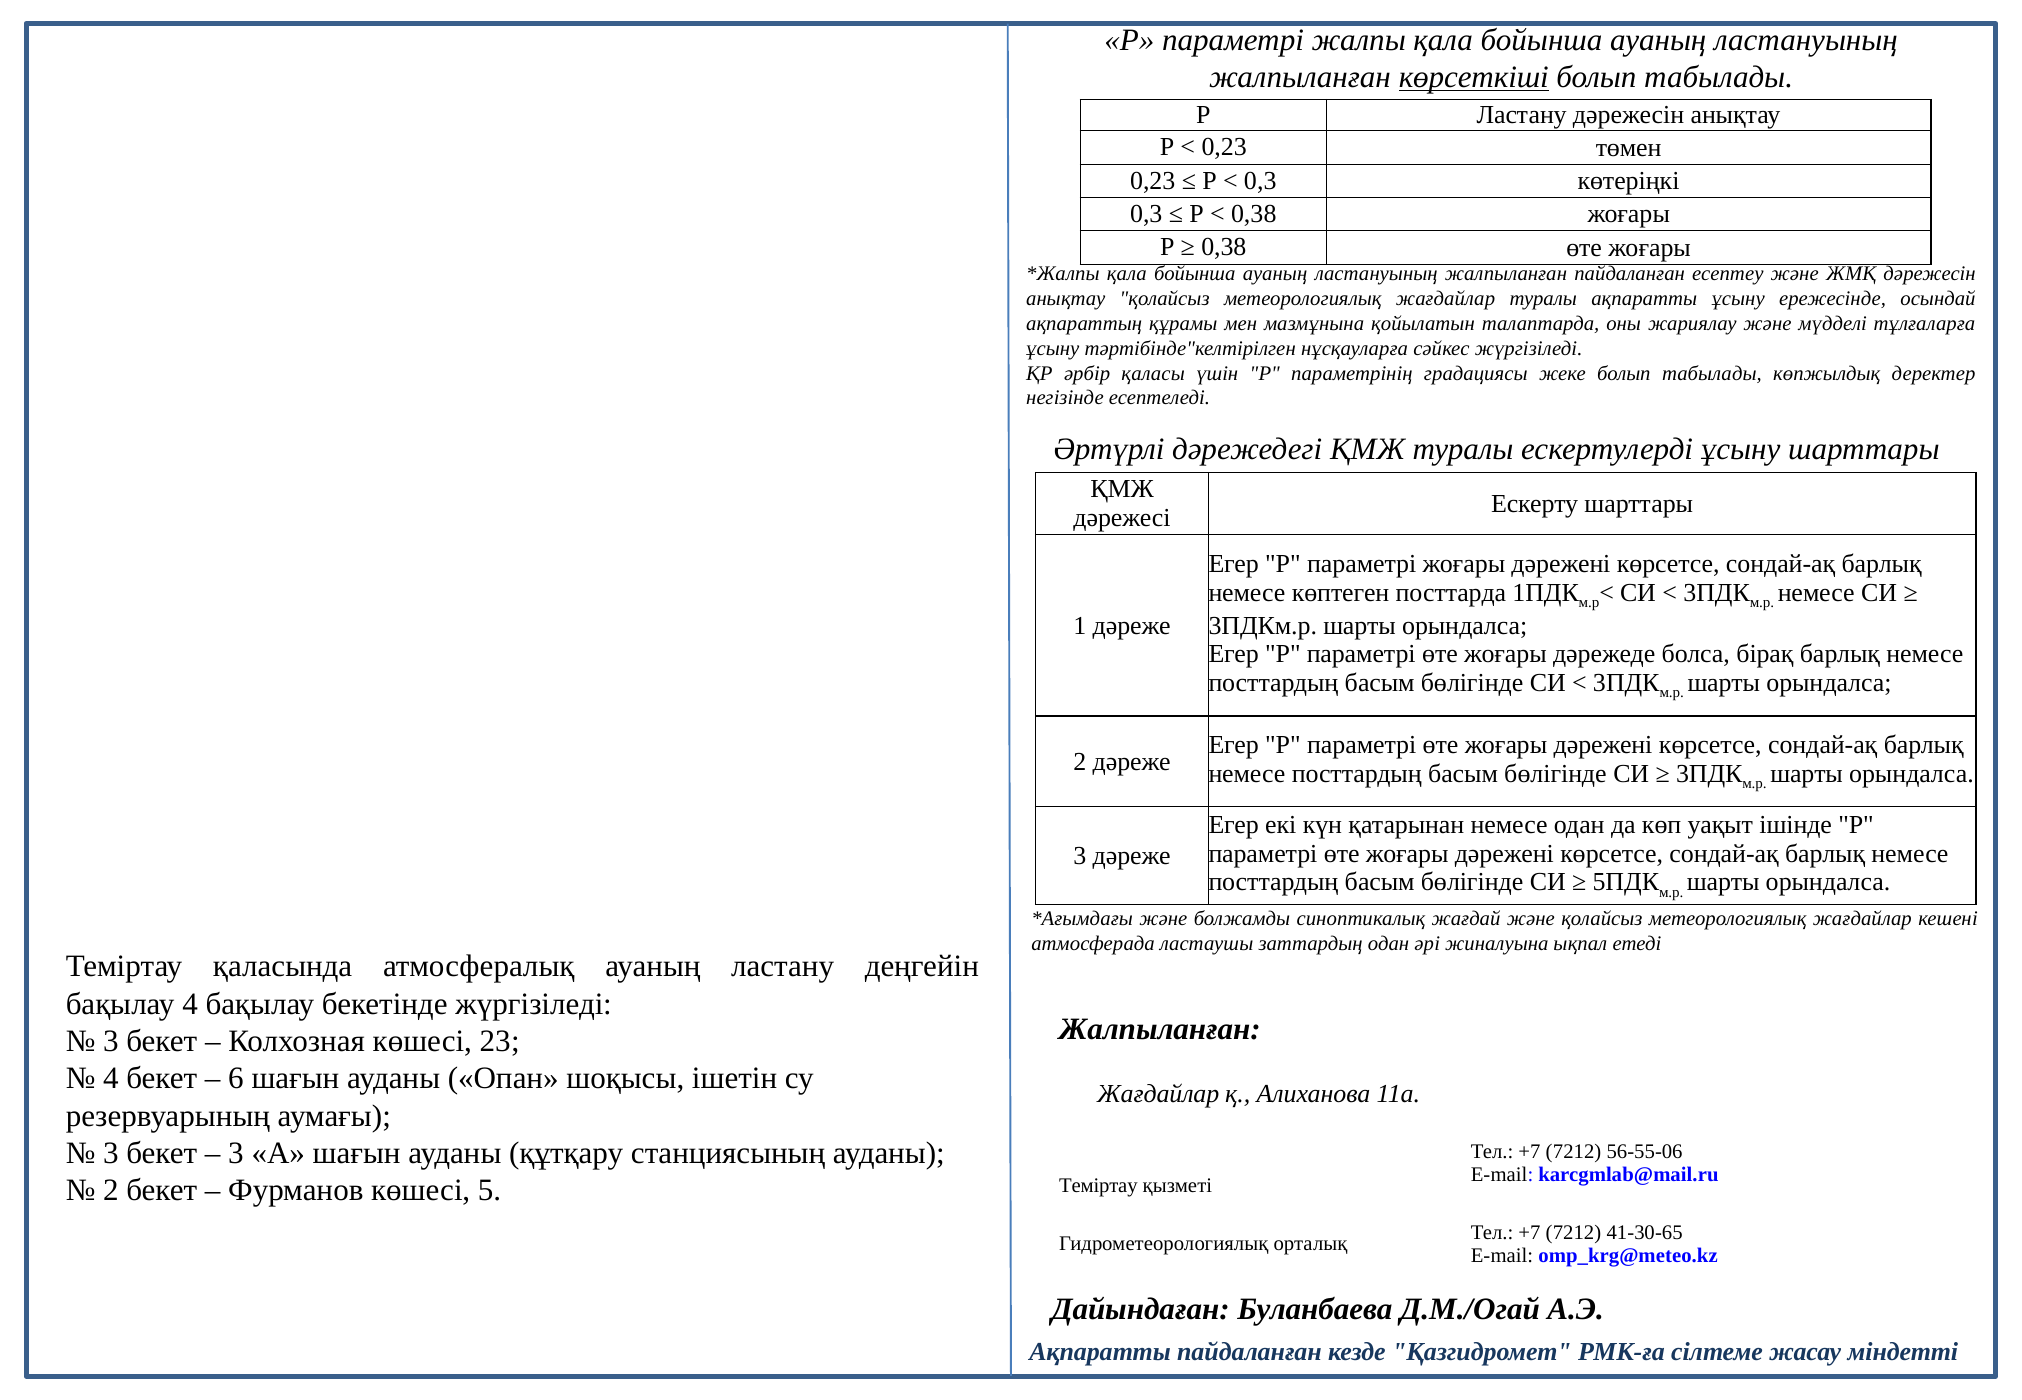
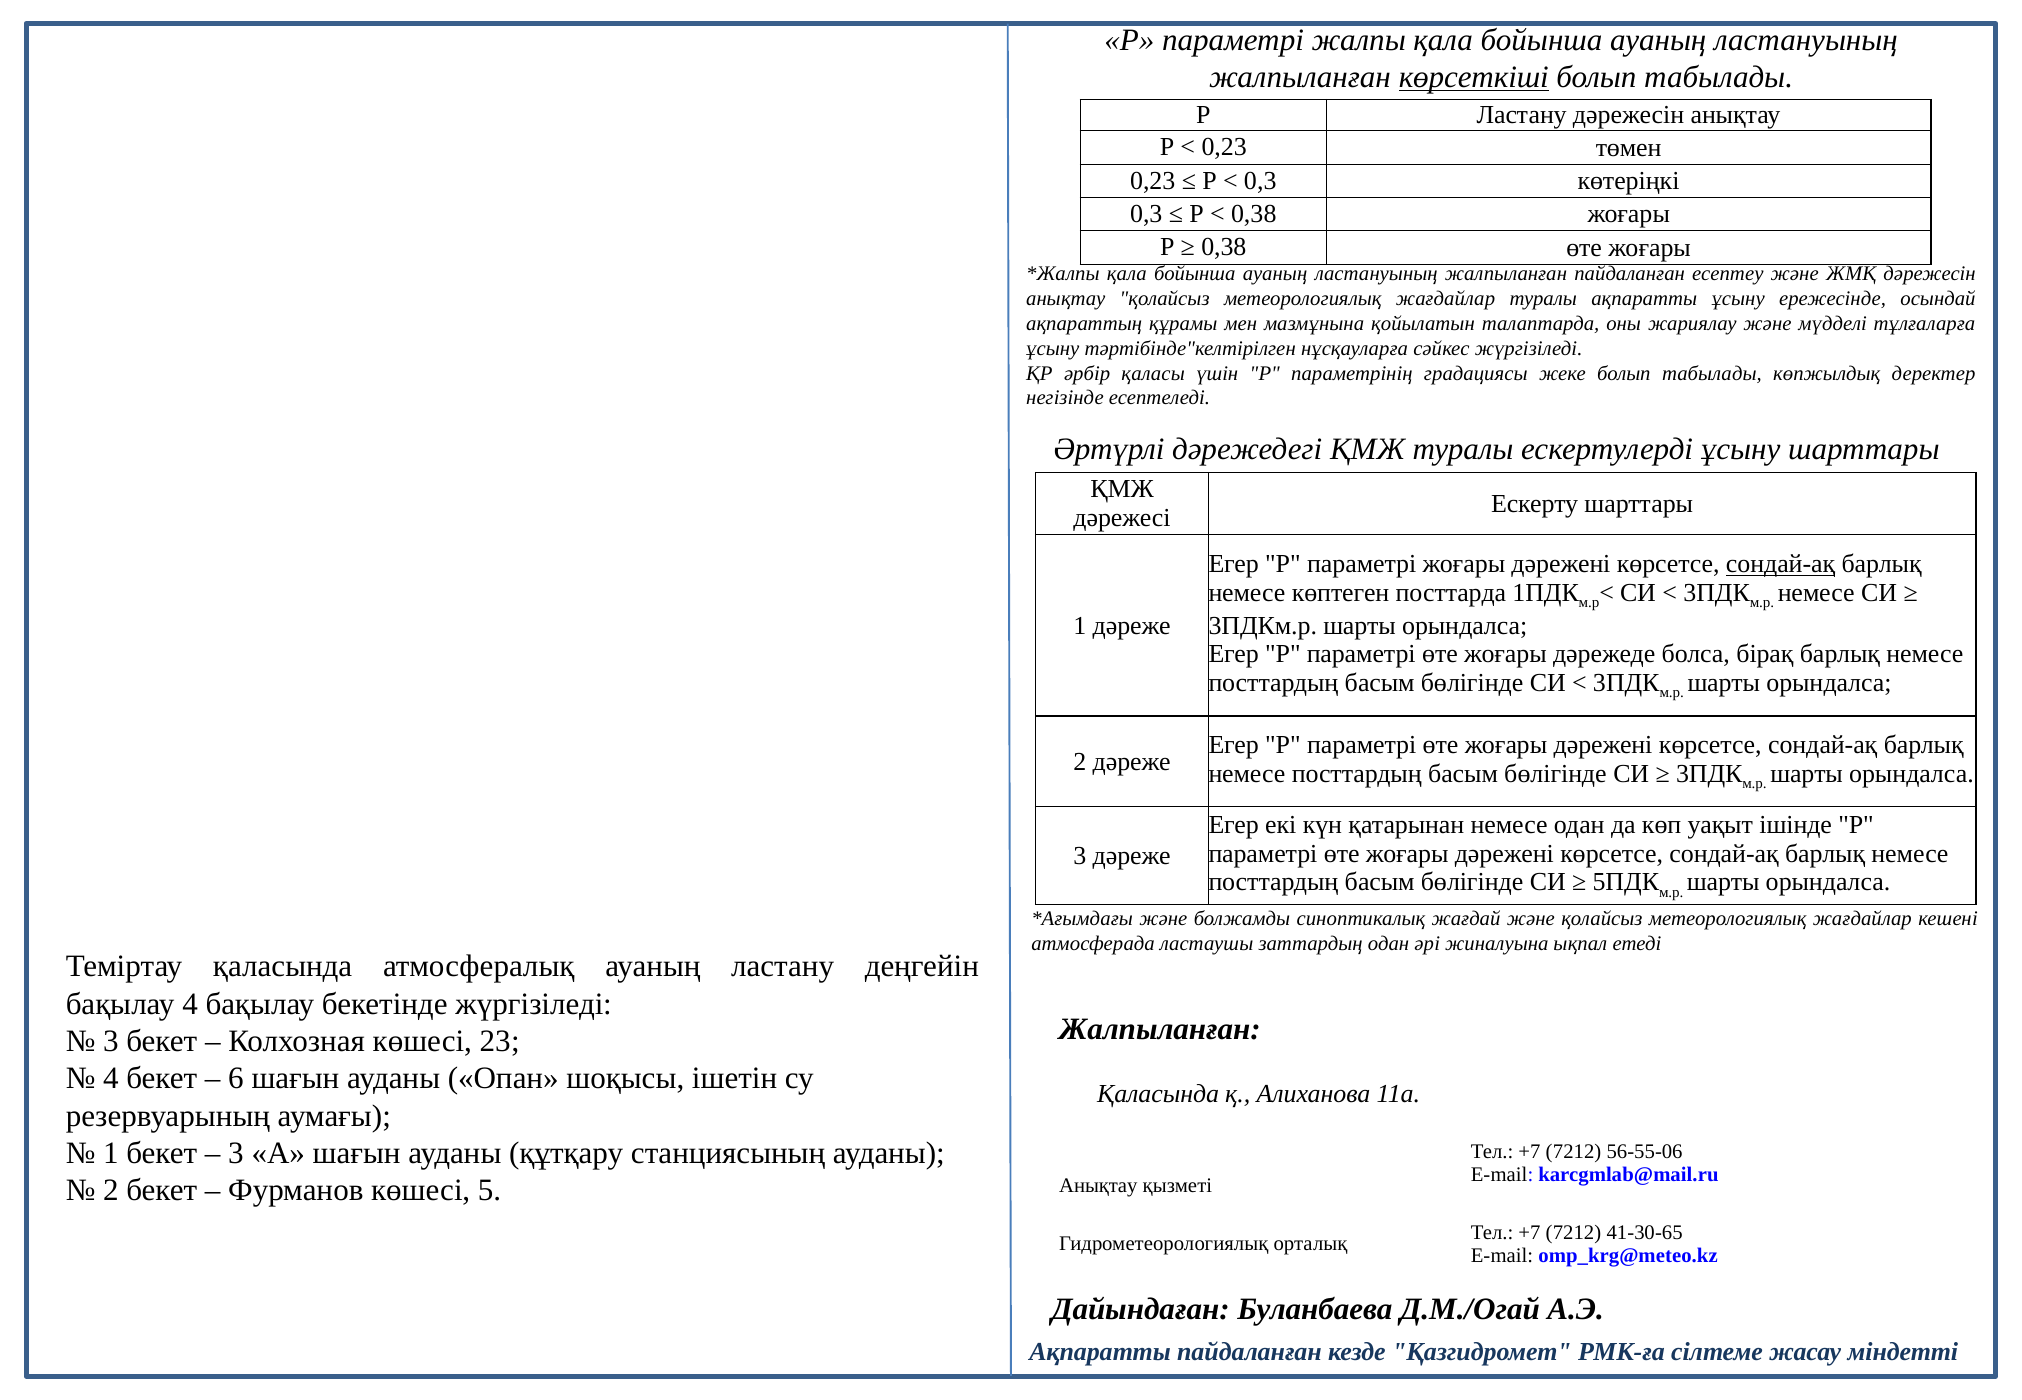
сондай-ақ at (1781, 564) underline: none -> present
Жағдайлар at (1158, 1094): Жағдайлар -> Қаласында
3 at (111, 1153): 3 -> 1
Теміртау at (1098, 1186): Теміртау -> Анықтау
